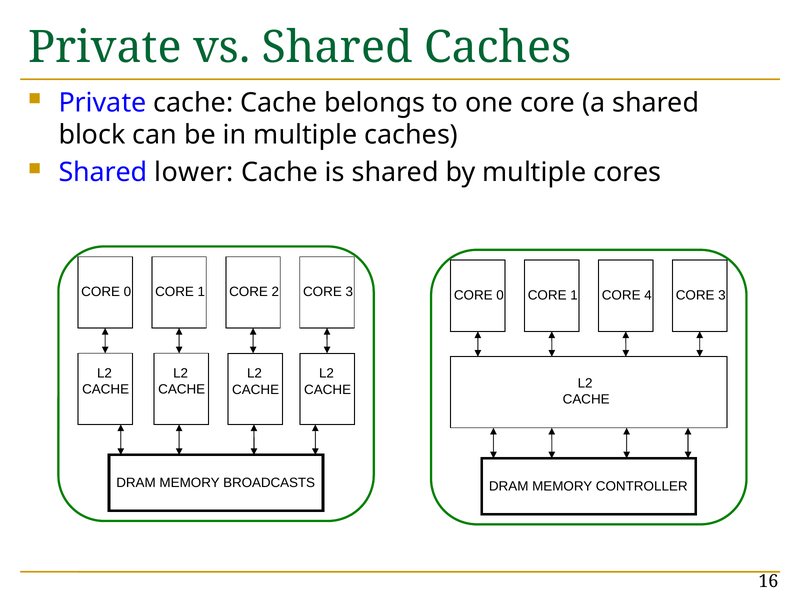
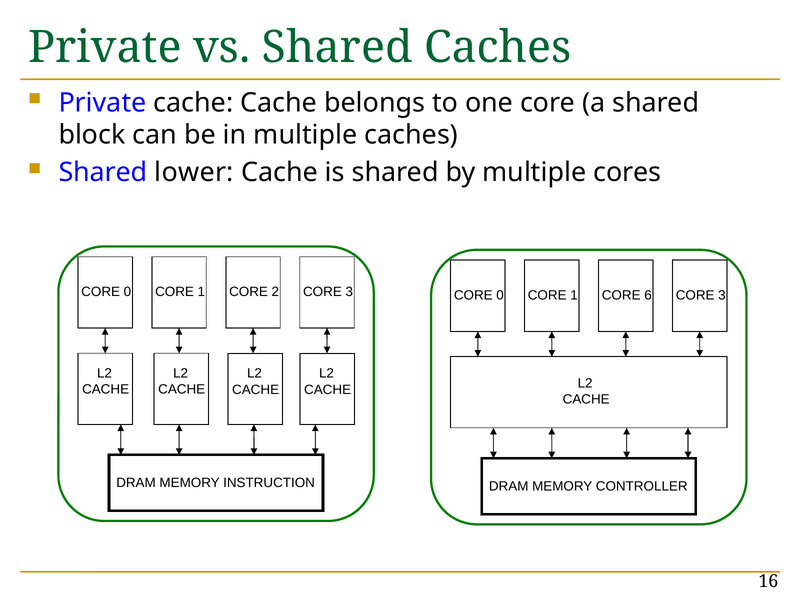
4: 4 -> 6
BROADCASTS: BROADCASTS -> INSTRUCTION
